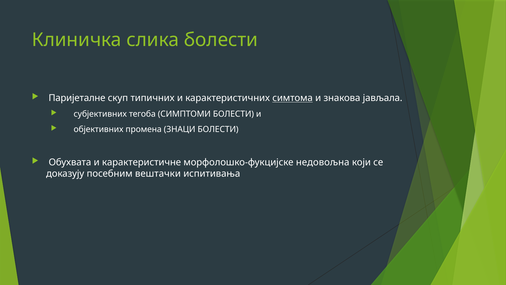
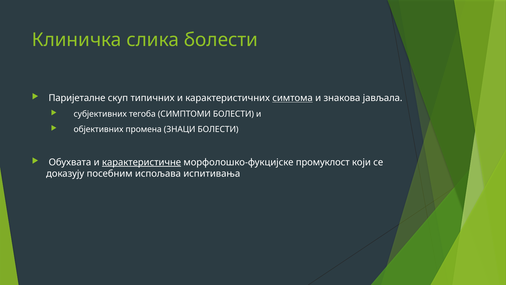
карактеристичне underline: none -> present
недовољна: недовољна -> промуклост
вештачки: вештачки -> испољава
